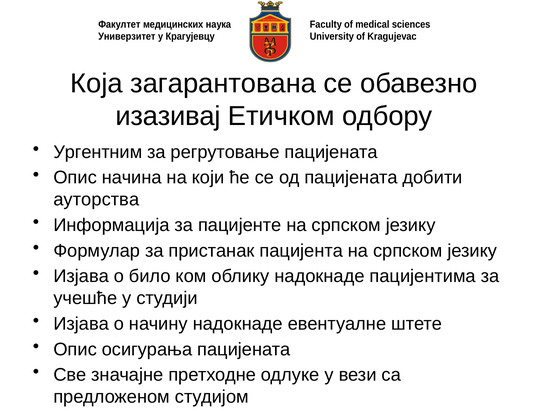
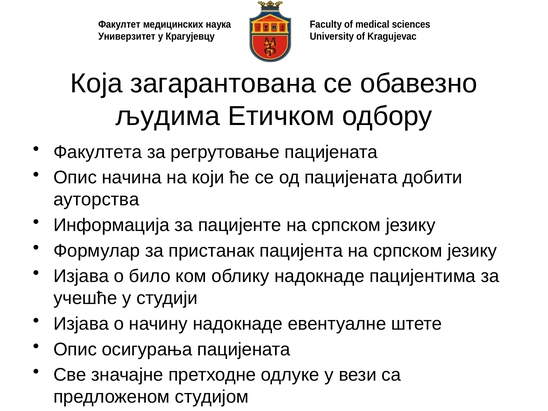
изазивај: изазивај -> људима
Ургентним: Ургентним -> Факултета
